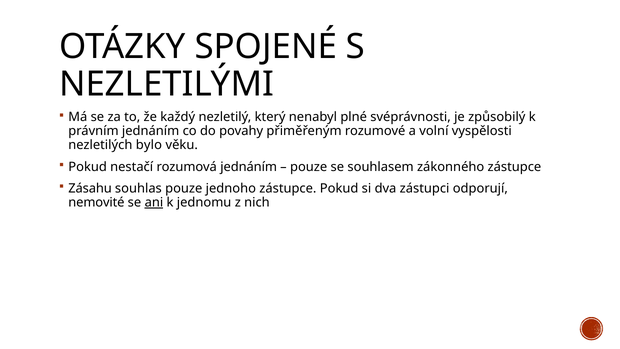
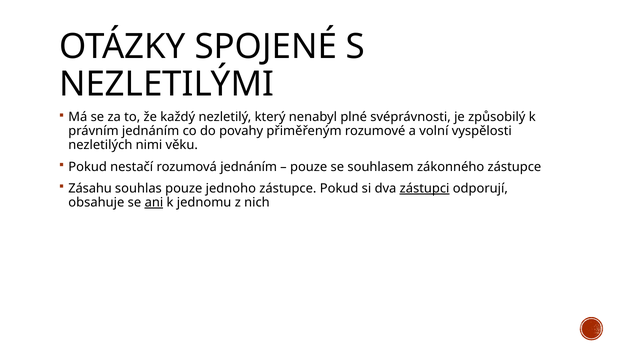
bylo: bylo -> nimi
zástupci underline: none -> present
nemovité: nemovité -> obsahuje
